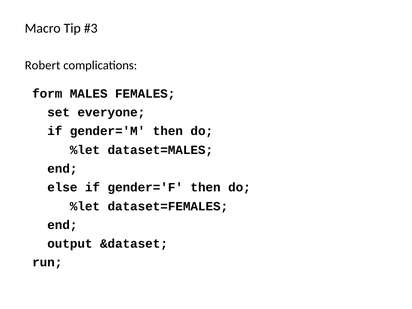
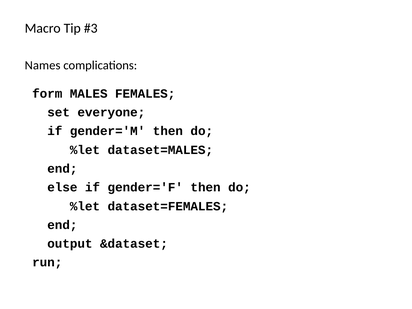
Robert: Robert -> Names
